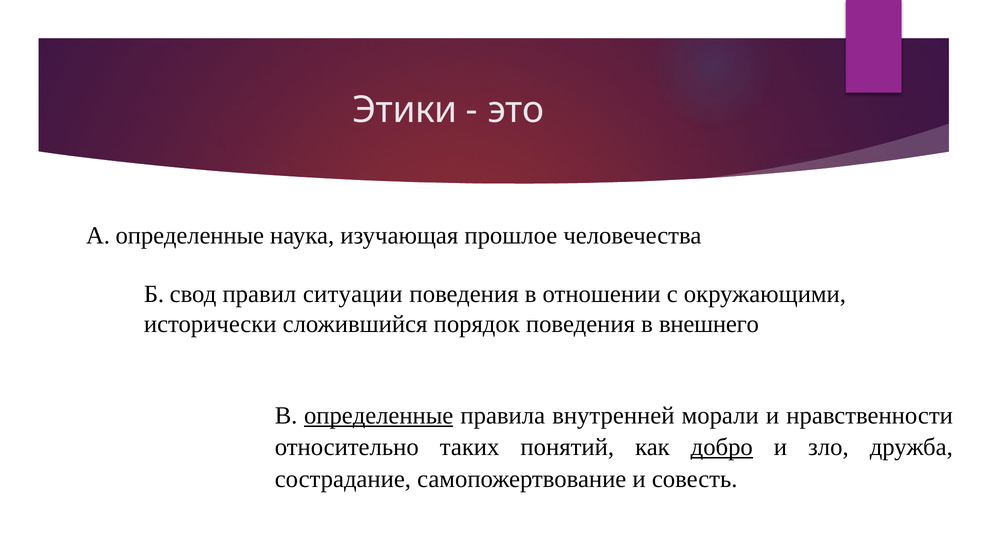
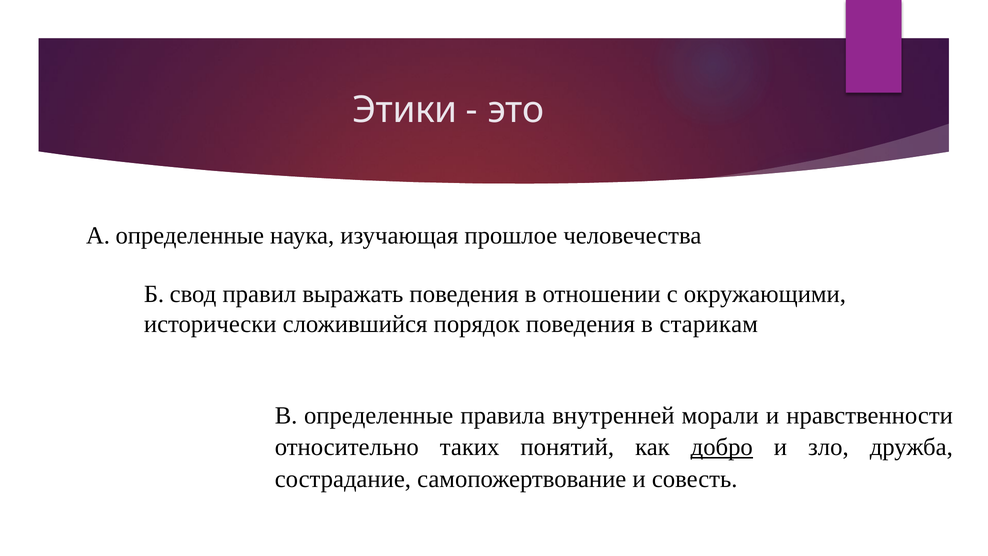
ситуации: ситуации -> выражать
внешнего: внешнего -> старикам
определенные at (379, 415) underline: present -> none
